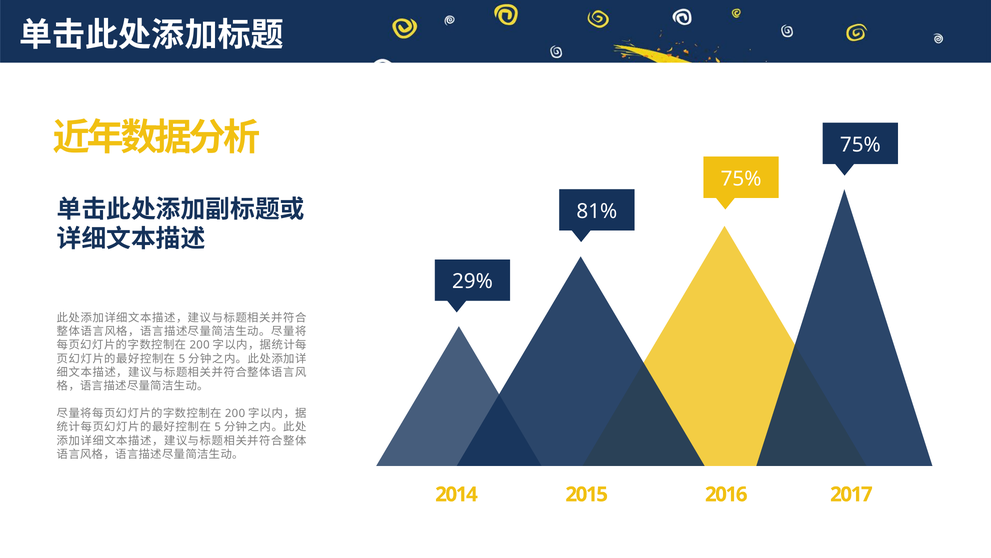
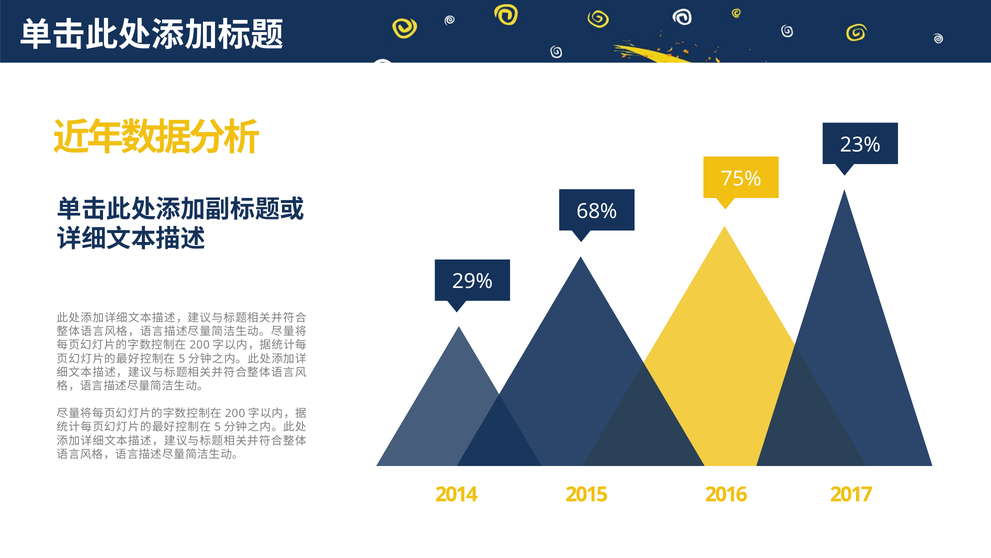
75% at (860, 145): 75% -> 23%
81%: 81% -> 68%
